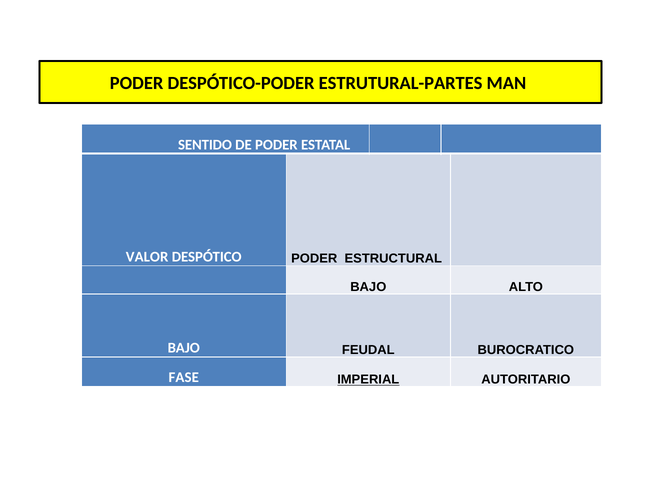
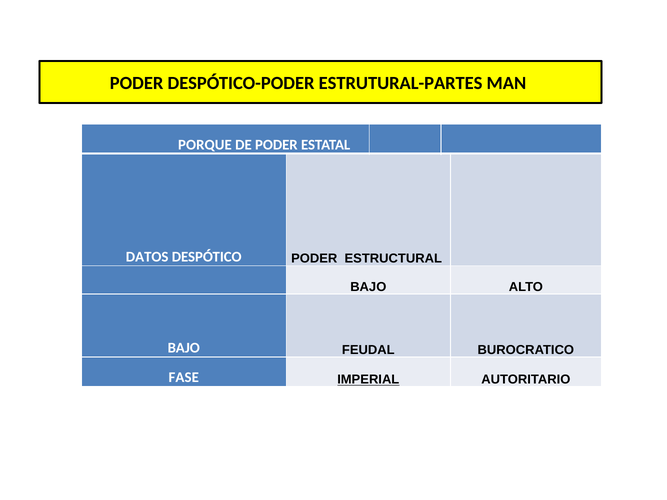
SENTIDO: SENTIDO -> PORQUE
VALOR: VALOR -> DATOS
